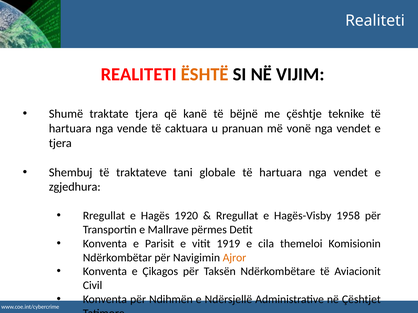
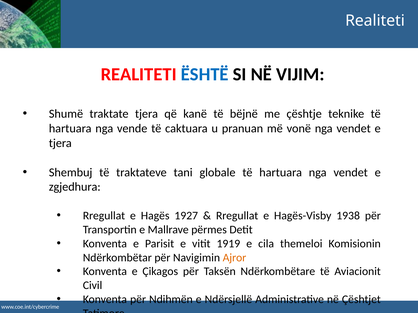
ËSHTË colour: orange -> blue
1920: 1920 -> 1927
1958: 1958 -> 1938
